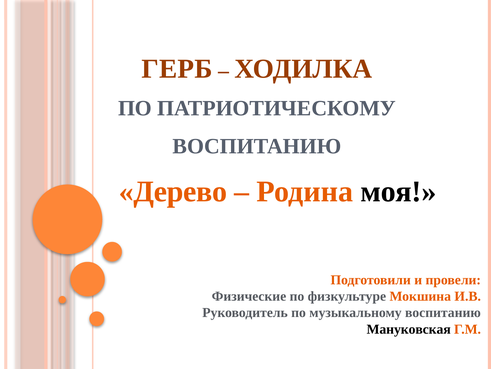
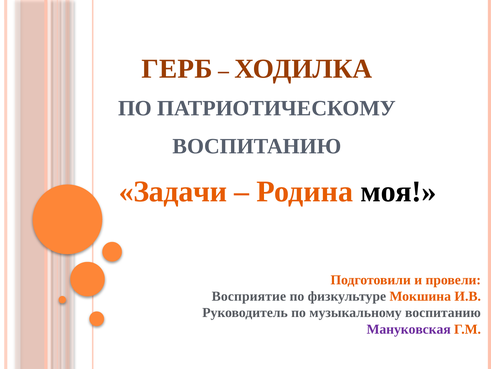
Дерево: Дерево -> Задачи
Физические: Физические -> Восприятие
Мануковская colour: black -> purple
